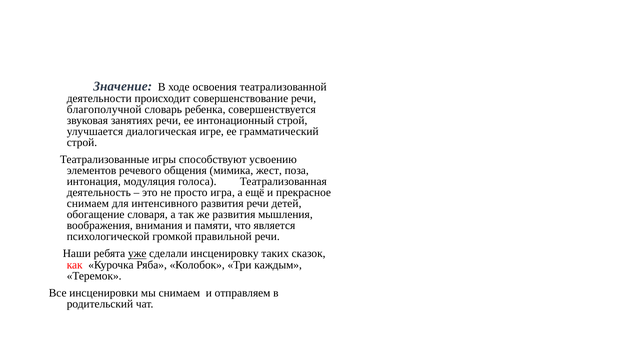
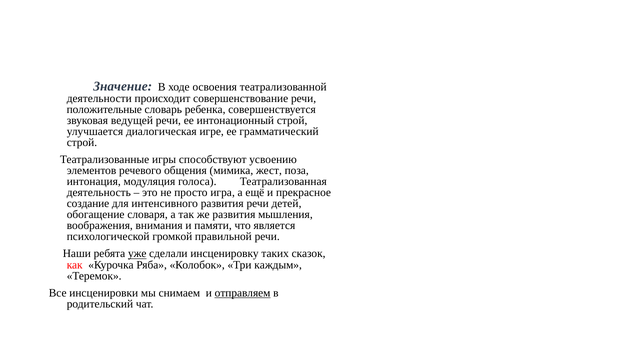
благополучной: благополучной -> положительные
занятиях: занятиях -> ведущей
снимаем at (88, 204): снимаем -> создание
отправляем underline: none -> present
